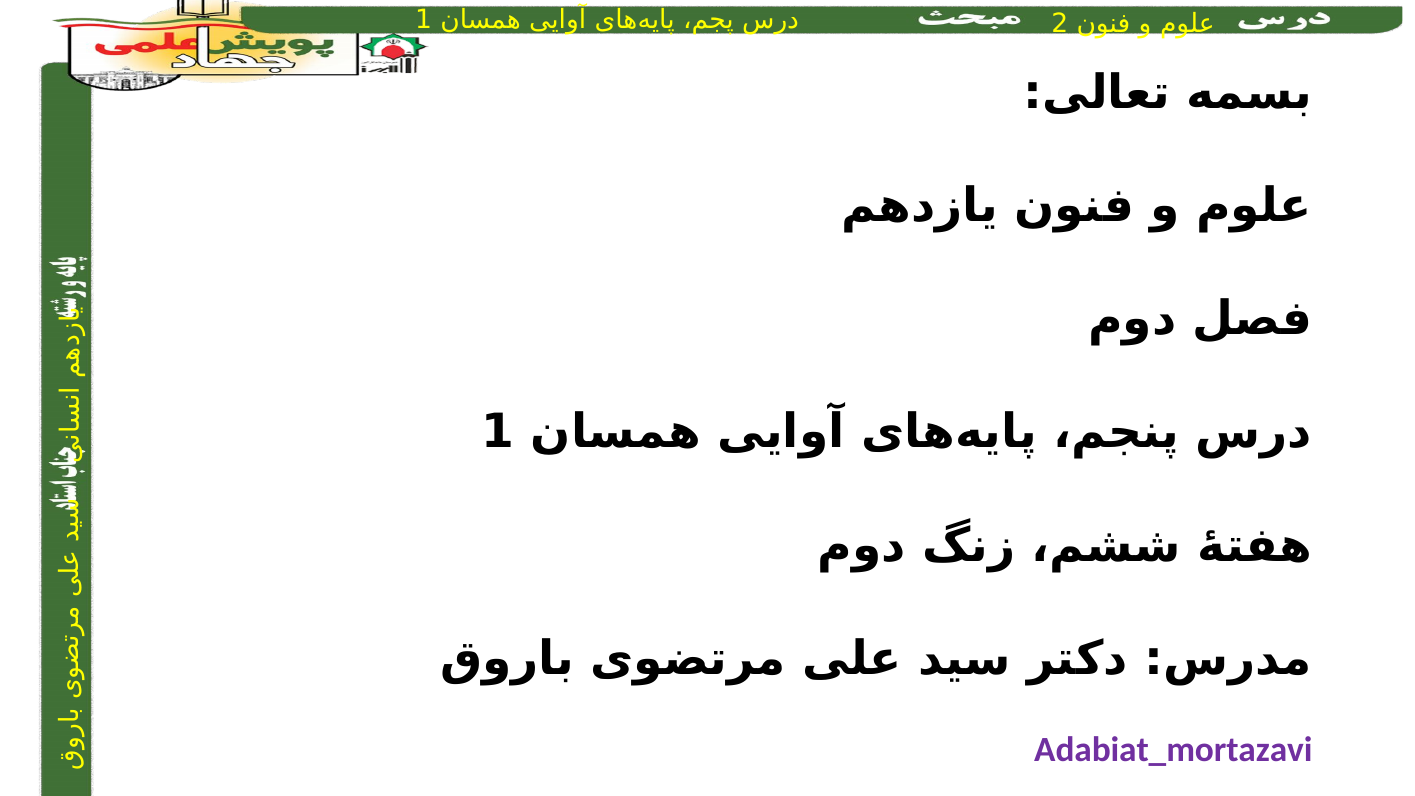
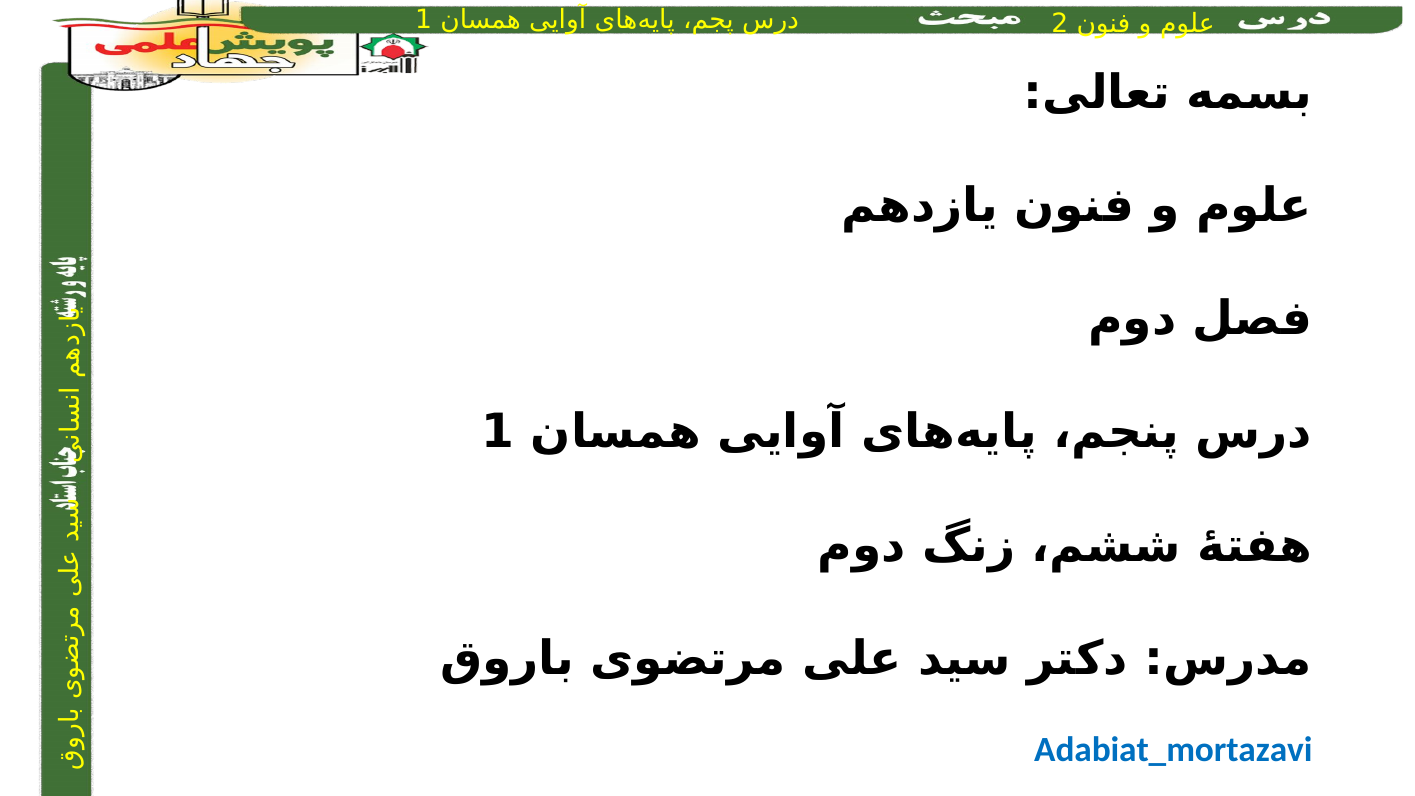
Adabiat_mortazavi colour: purple -> blue
